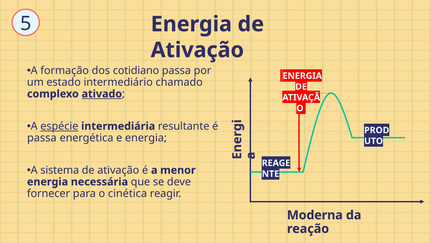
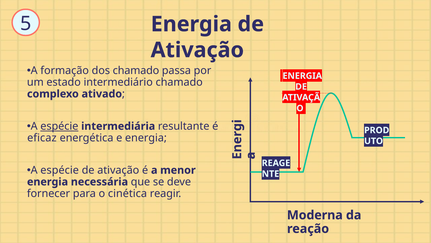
dos cotidiano: cotidiano -> chamado
ativado underline: present -> none
passa at (42, 138): passa -> eficaz
sistema at (60, 170): sistema -> espécie
